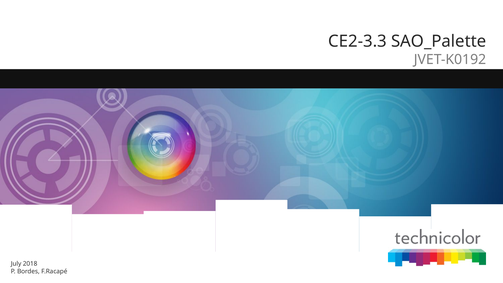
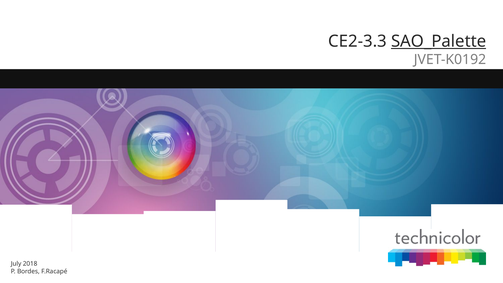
SAO_Palette underline: none -> present
